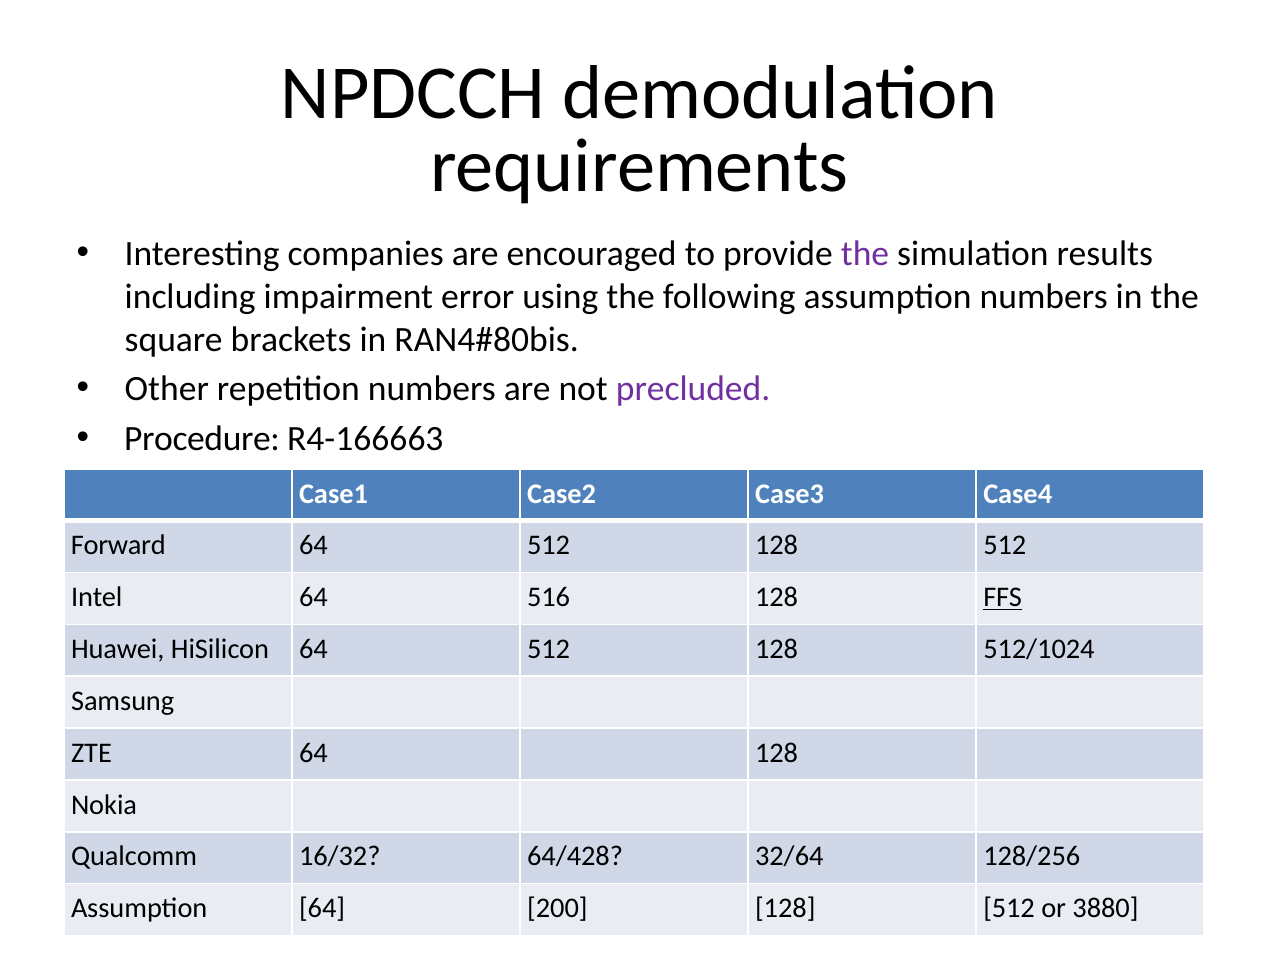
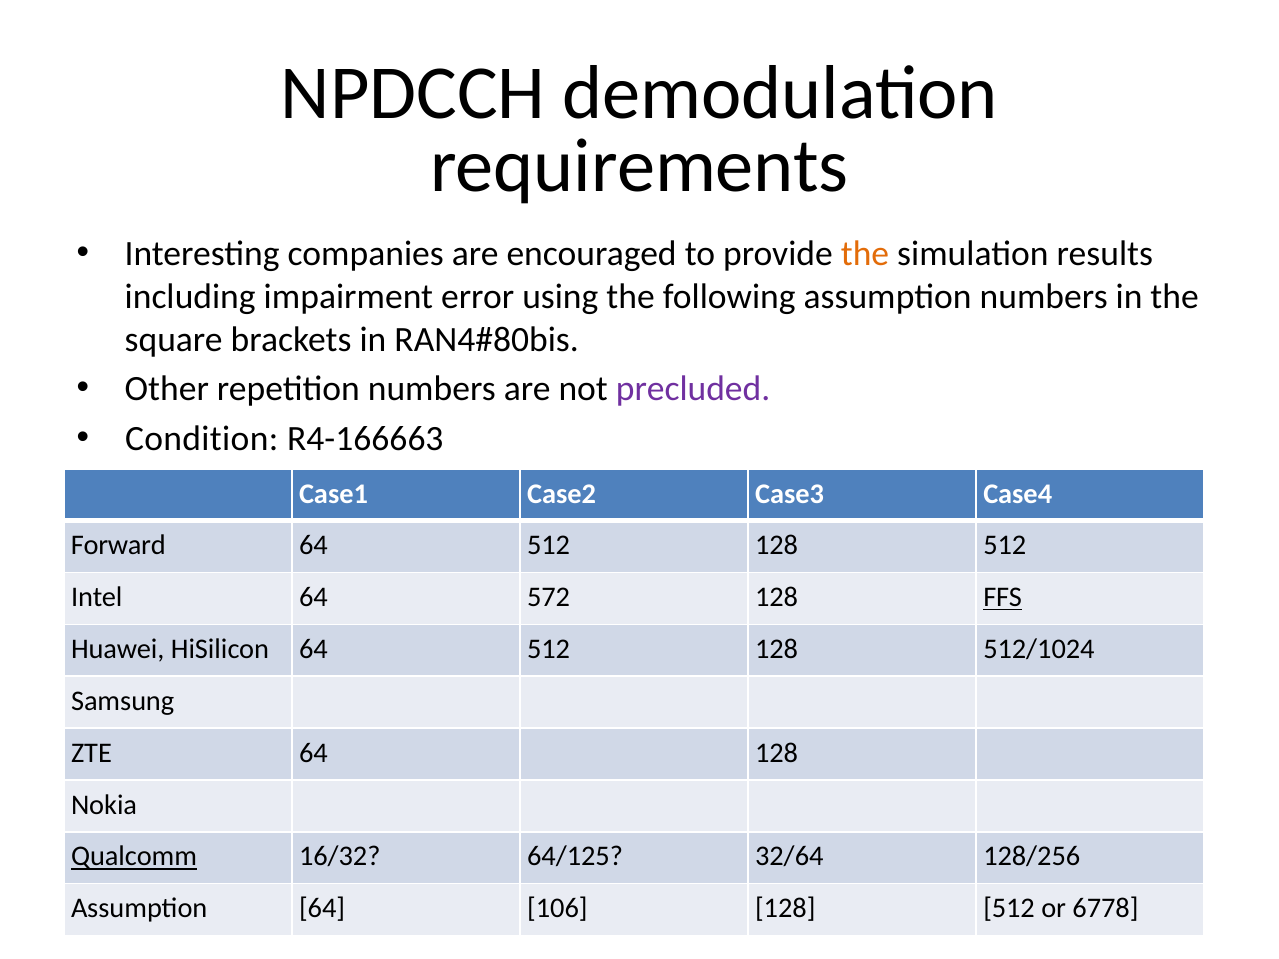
the at (865, 254) colour: purple -> orange
Procedure: Procedure -> Condition
516: 516 -> 572
Qualcomm underline: none -> present
64/428: 64/428 -> 64/125
200: 200 -> 106
3880: 3880 -> 6778
